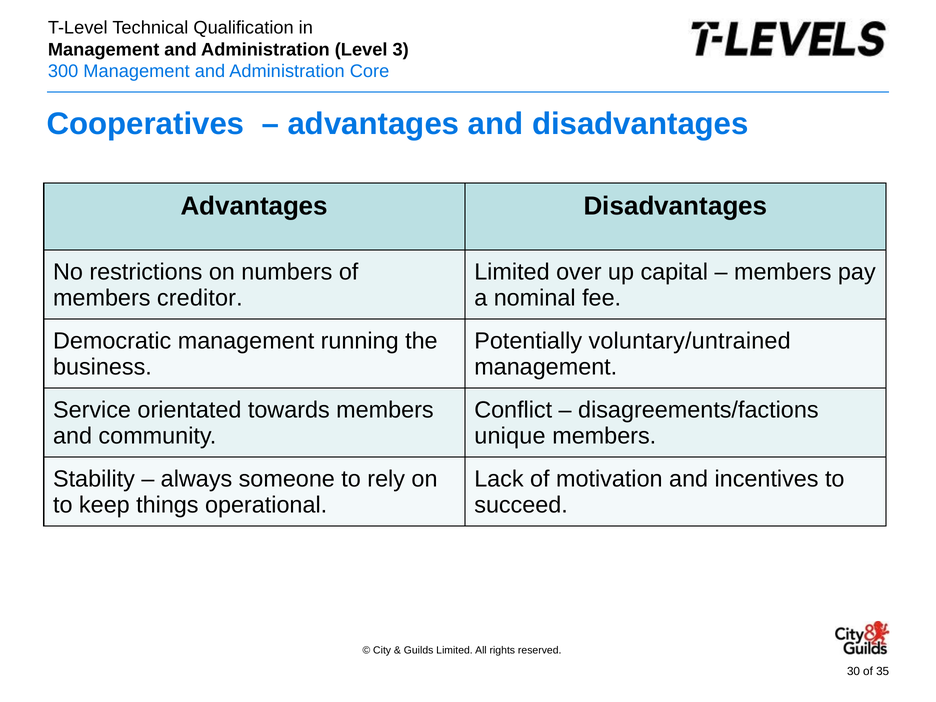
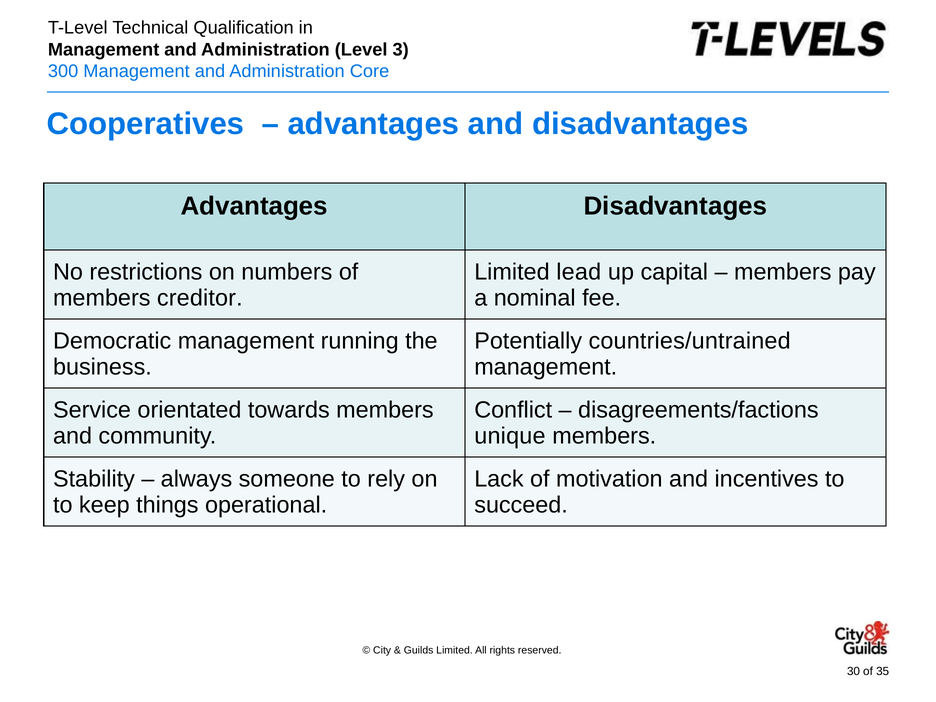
over: over -> lead
voluntary/untrained: voluntary/untrained -> countries/untrained
